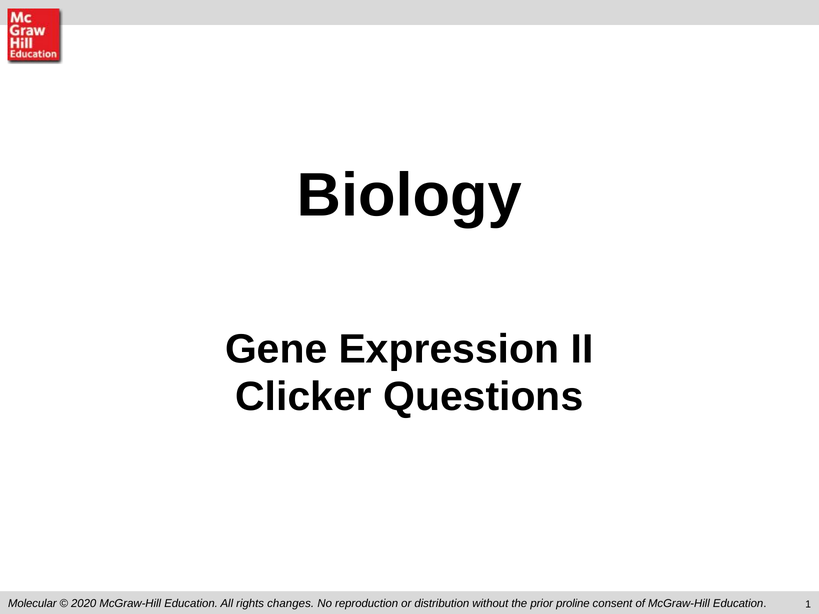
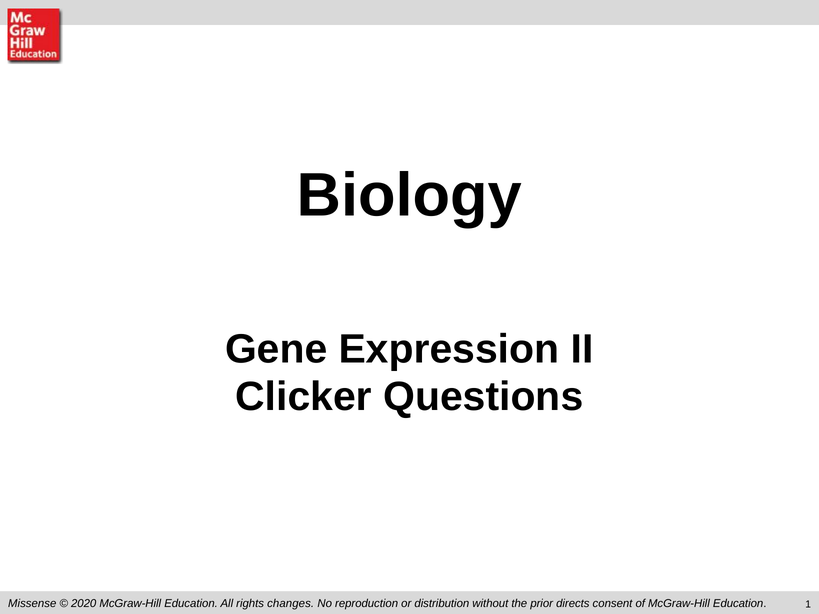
Molecular: Molecular -> Missense
proline: proline -> directs
